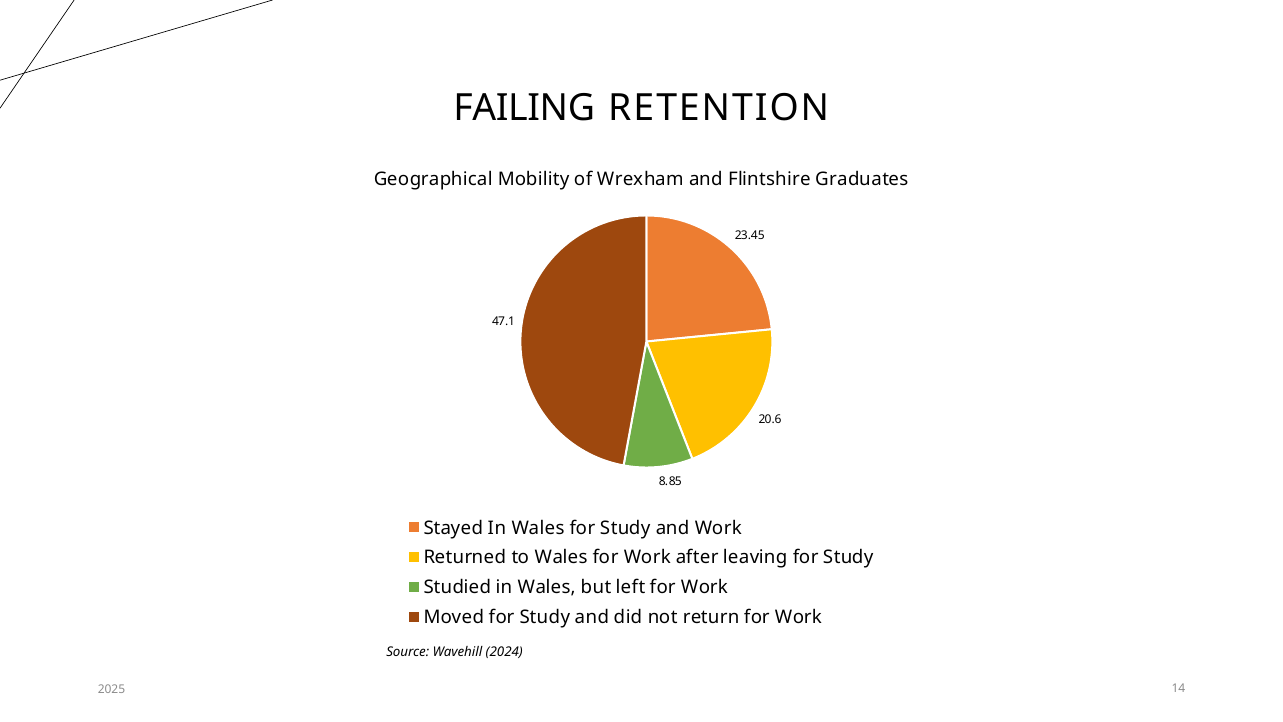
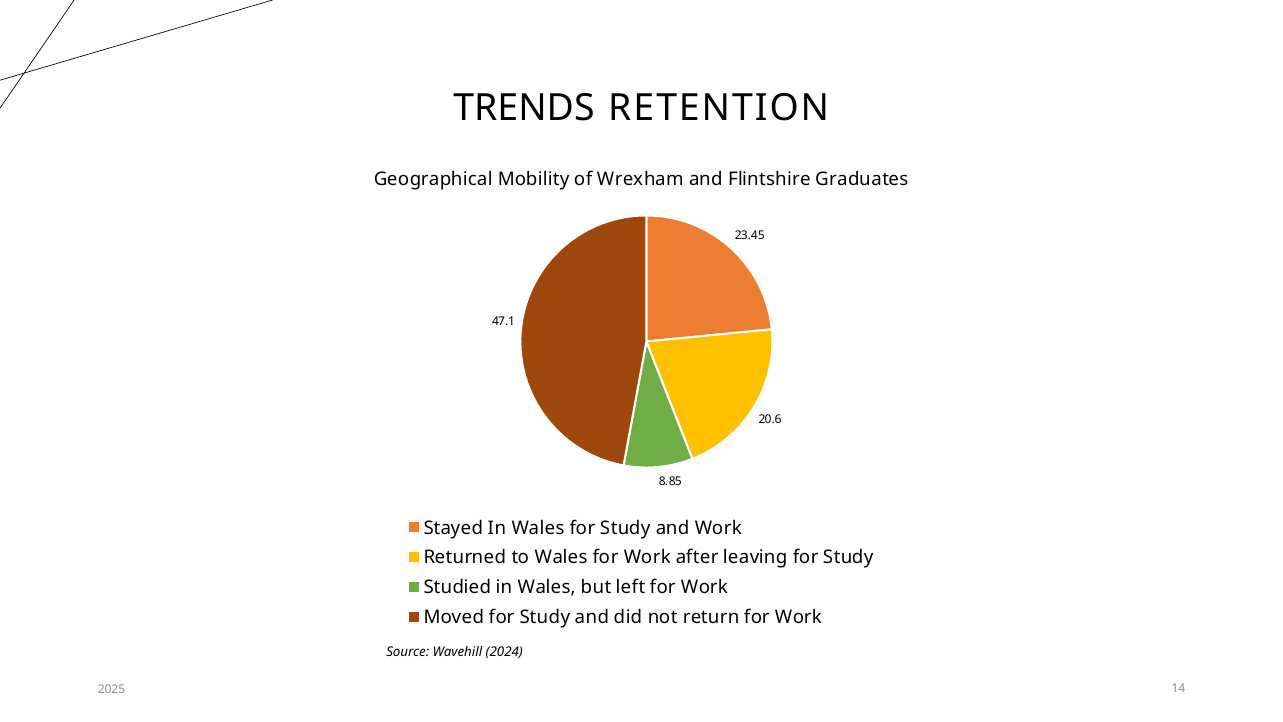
FAILING: FAILING -> TRENDS
